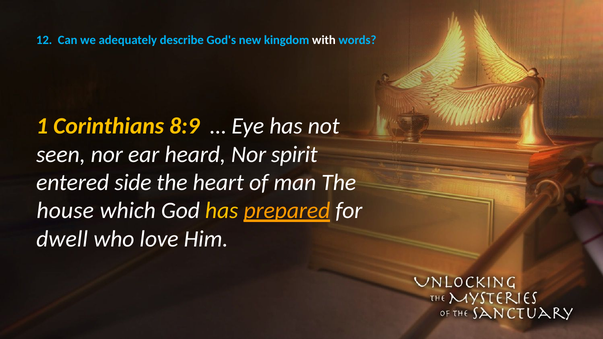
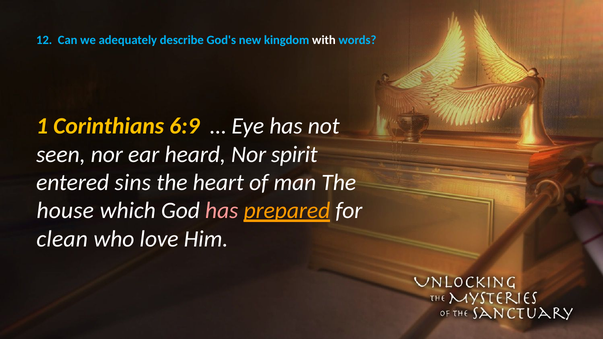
8:9: 8:9 -> 6:9
side: side -> sins
has at (222, 211) colour: yellow -> pink
dwell: dwell -> clean
